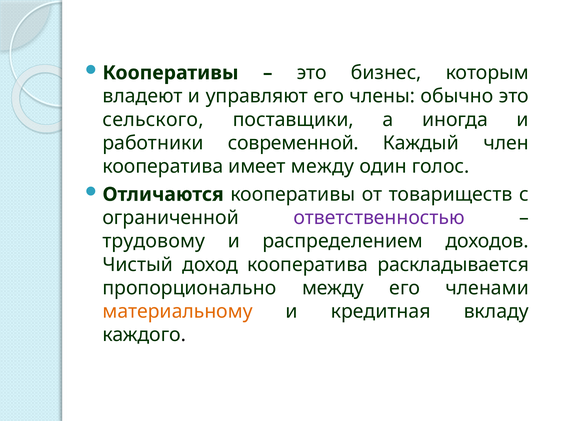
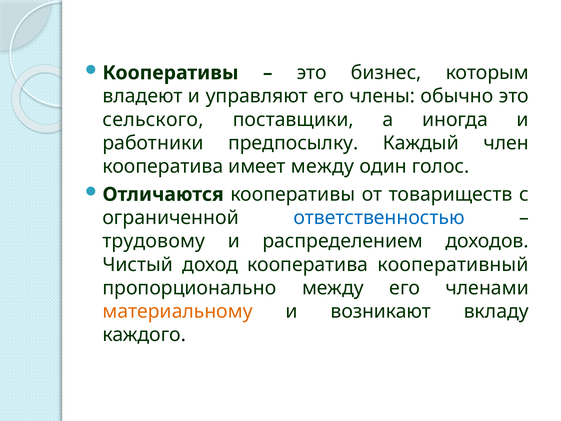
современной: современной -> предпосылку
ответственностью colour: purple -> blue
раскладывается: раскладывается -> кооперативный
кредитная: кредитная -> возникают
